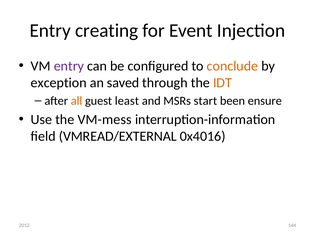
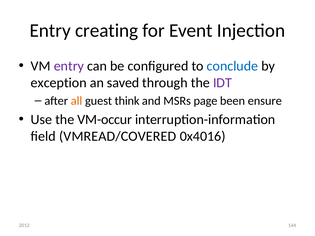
conclude colour: orange -> blue
IDT colour: orange -> purple
least: least -> think
start: start -> page
VM-mess: VM-mess -> VM-occur
VMREAD/EXTERNAL: VMREAD/EXTERNAL -> VMREAD/COVERED
